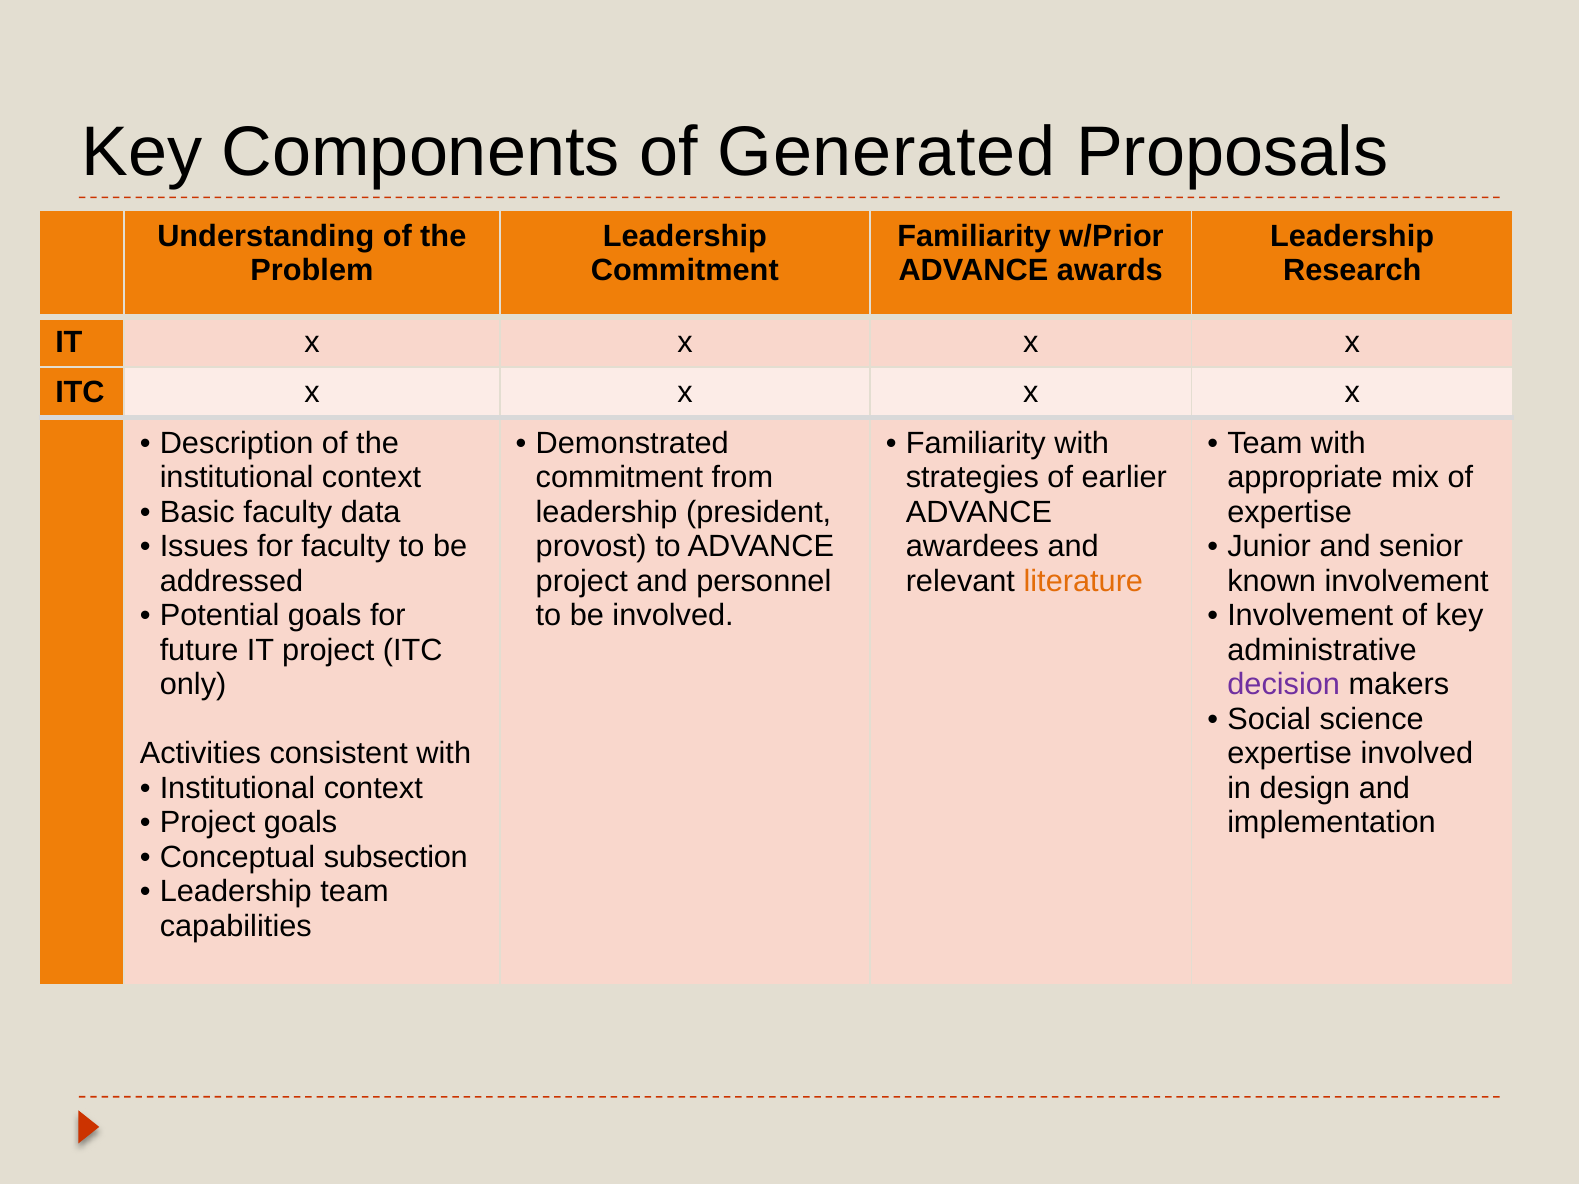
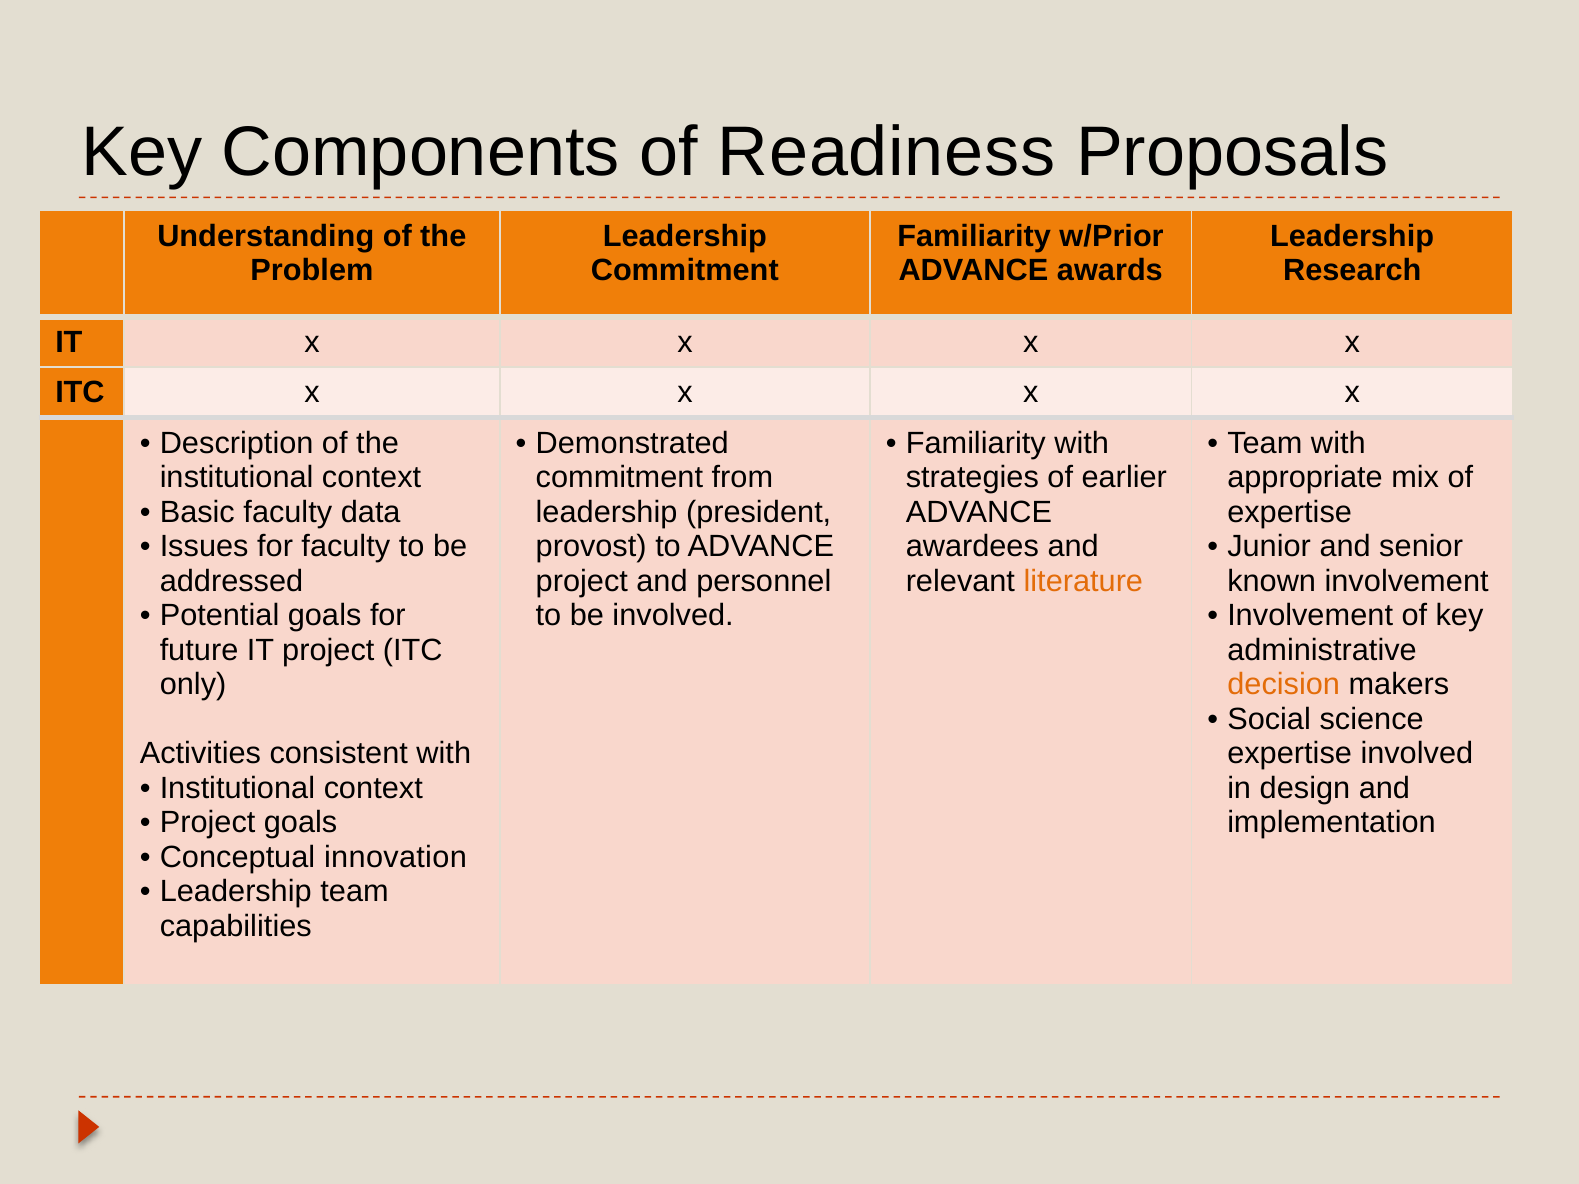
Generated: Generated -> Readiness
decision colour: purple -> orange
subsection: subsection -> innovation
